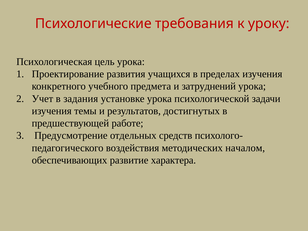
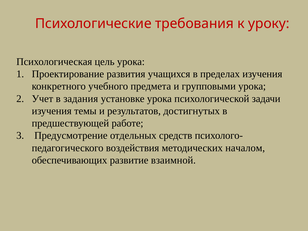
затруднений: затруднений -> групповыми
характера: характера -> взаимной
